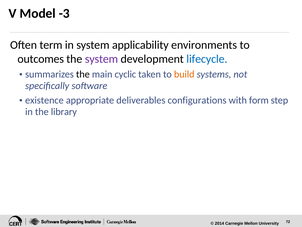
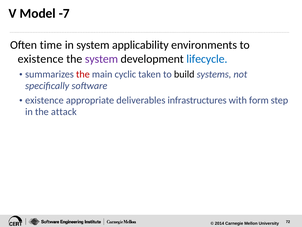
-3: -3 -> -7
term: term -> time
outcomes at (41, 59): outcomes -> existence
the at (83, 74) colour: black -> red
build colour: orange -> black
configurations: configurations -> infrastructures
library: library -> attack
